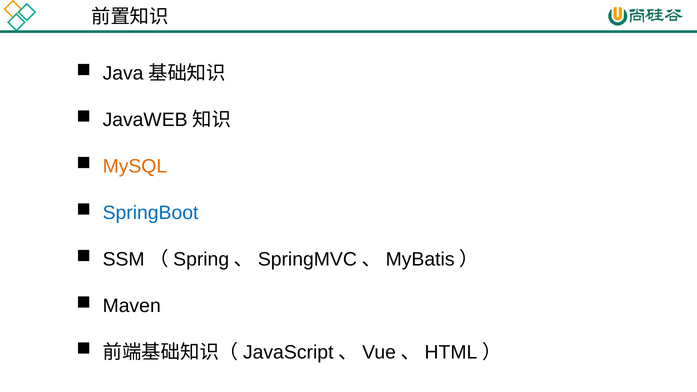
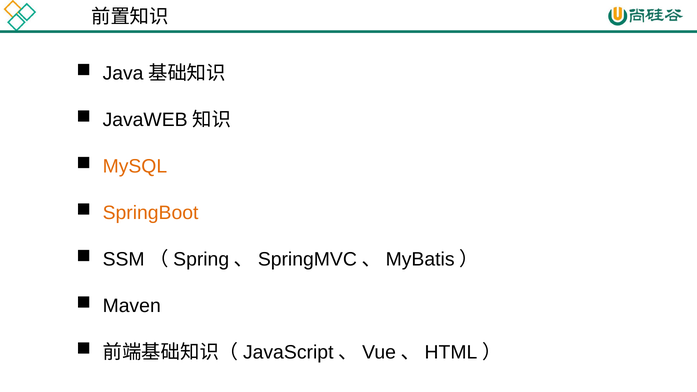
SpringBoot colour: blue -> orange
